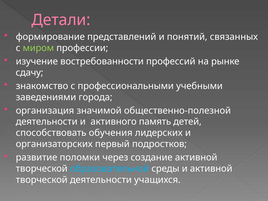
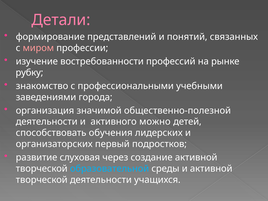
миром colour: light green -> pink
сдачу: сдачу -> рубку
память: память -> можно
поломки: поломки -> слуховая
